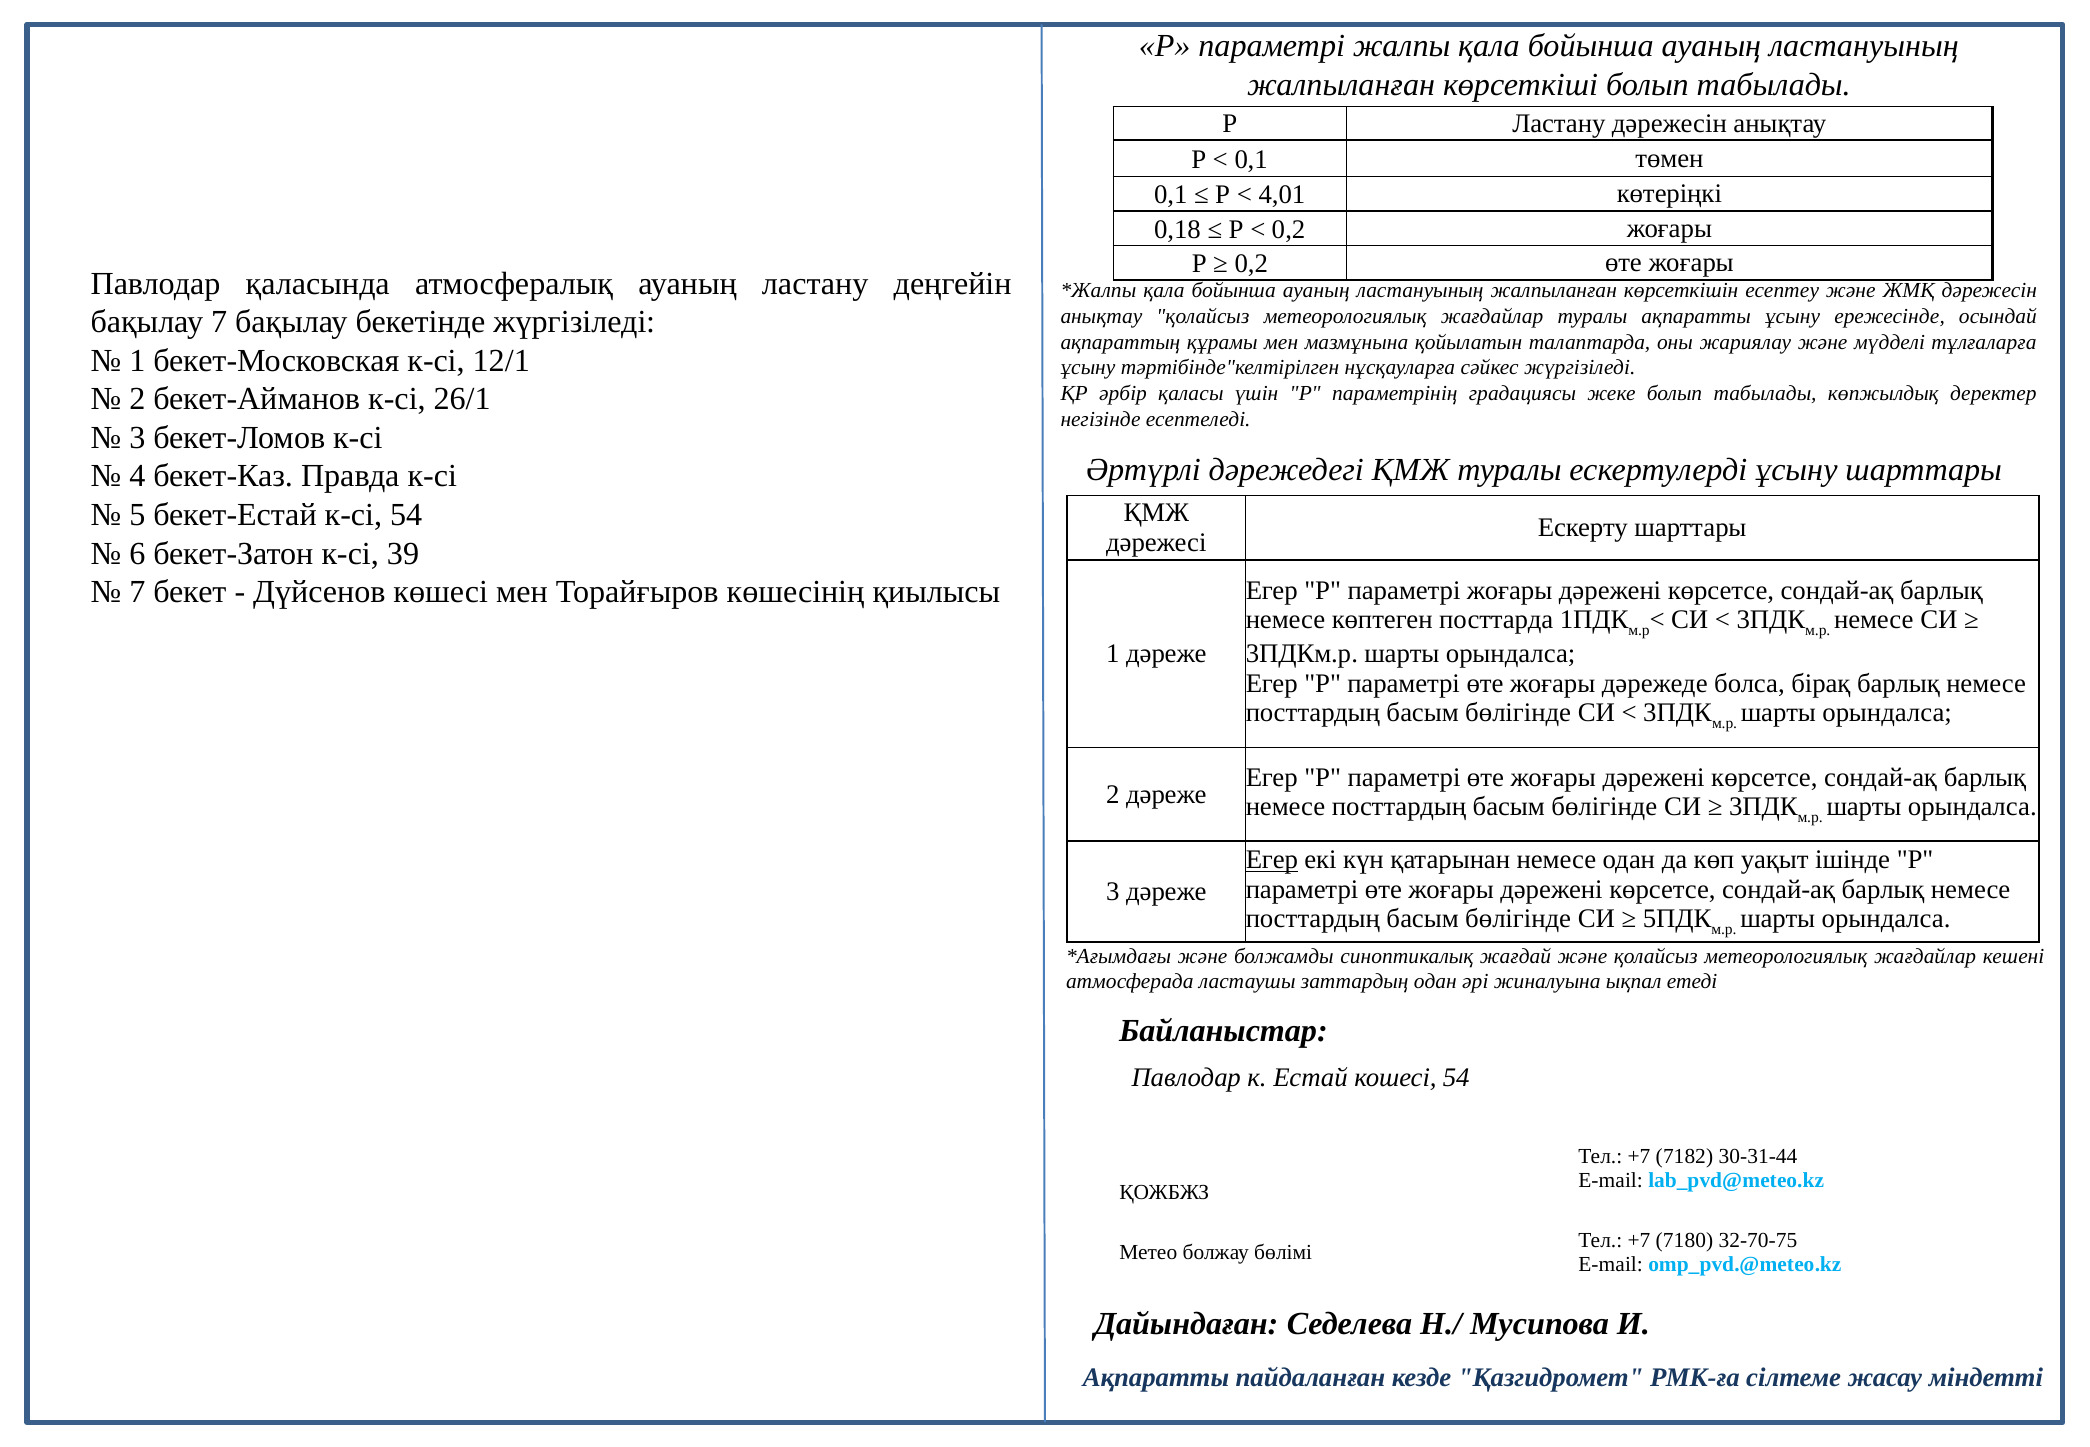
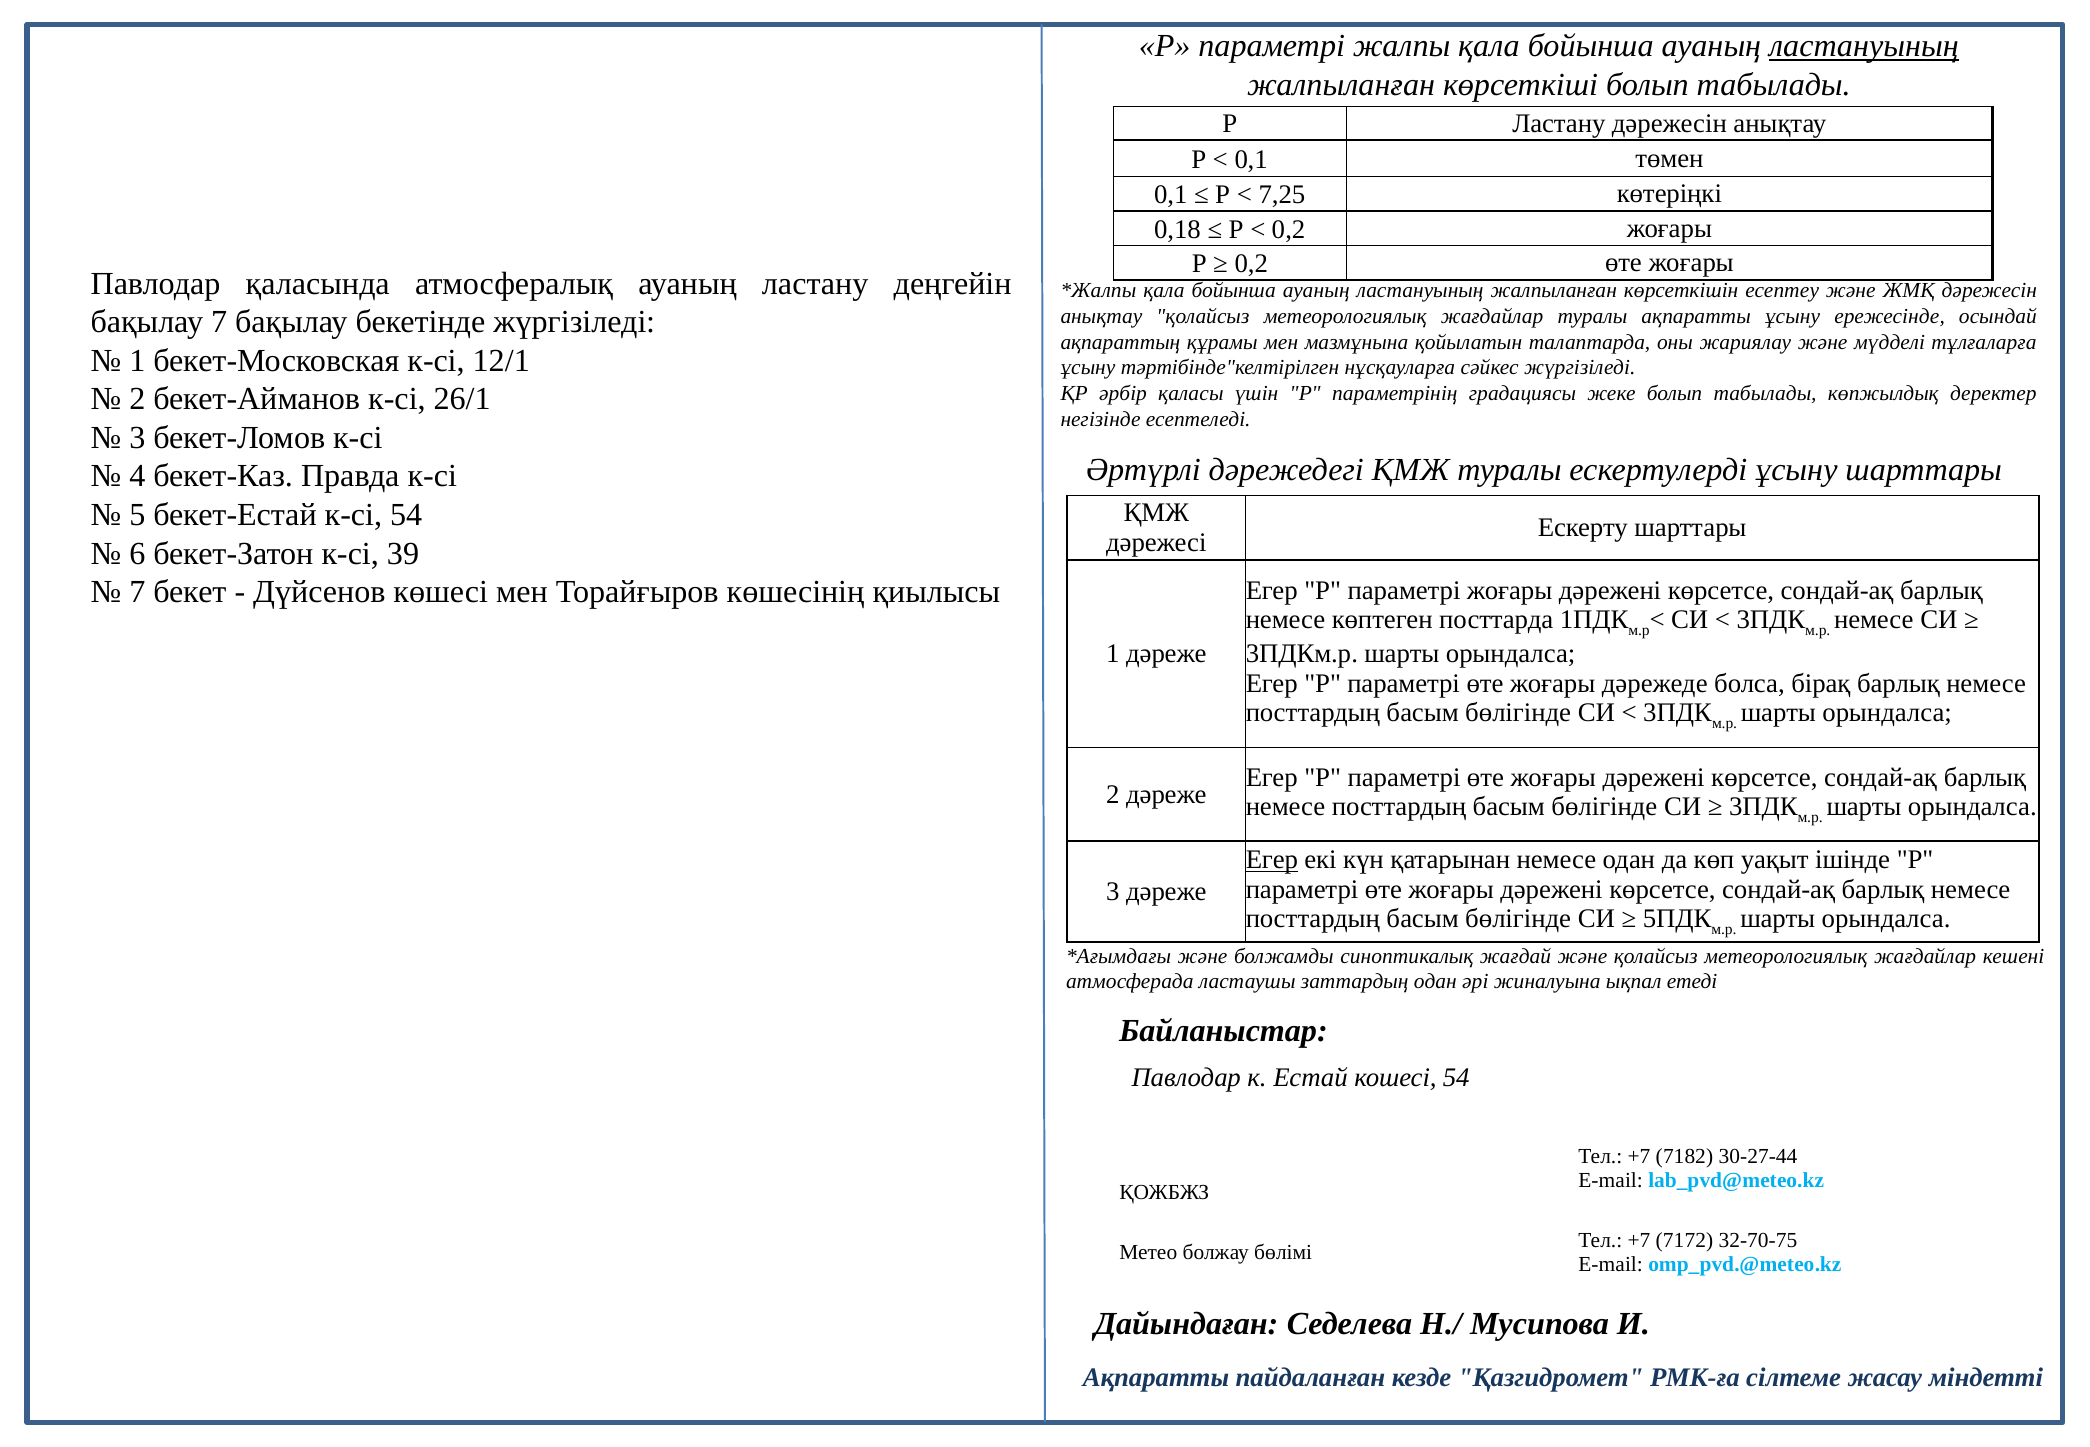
ластануының at (1864, 46) underline: none -> present
4,01: 4,01 -> 7,25
30-31-44: 30-31-44 -> 30-27-44
7180: 7180 -> 7172
